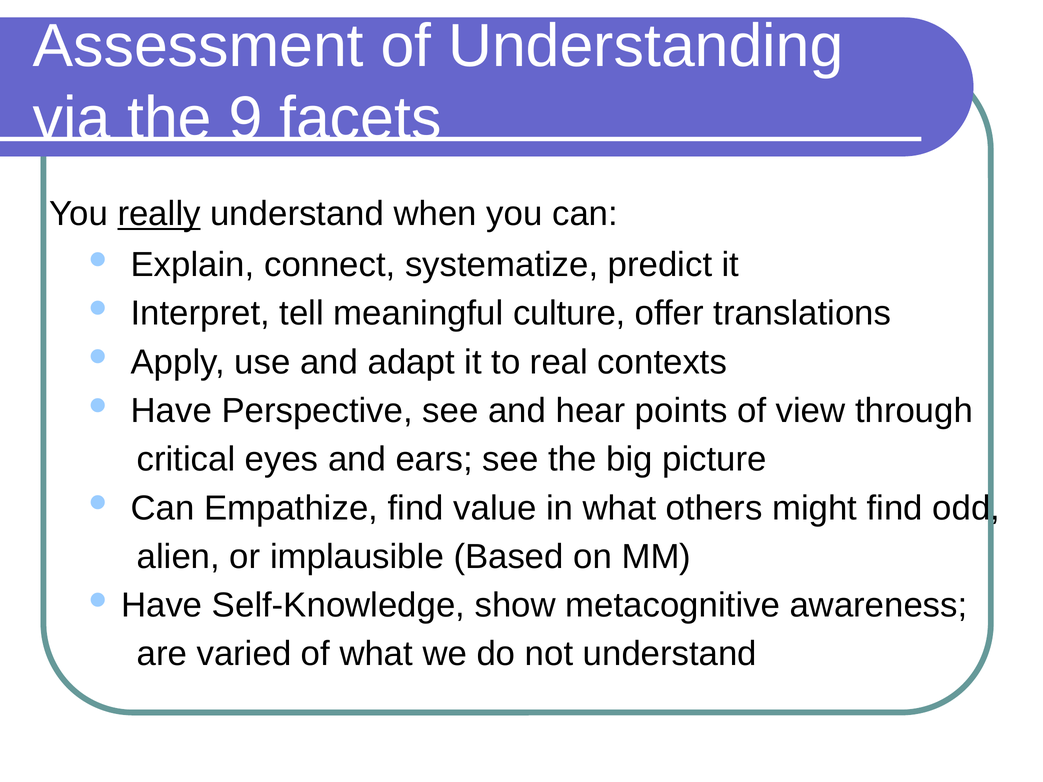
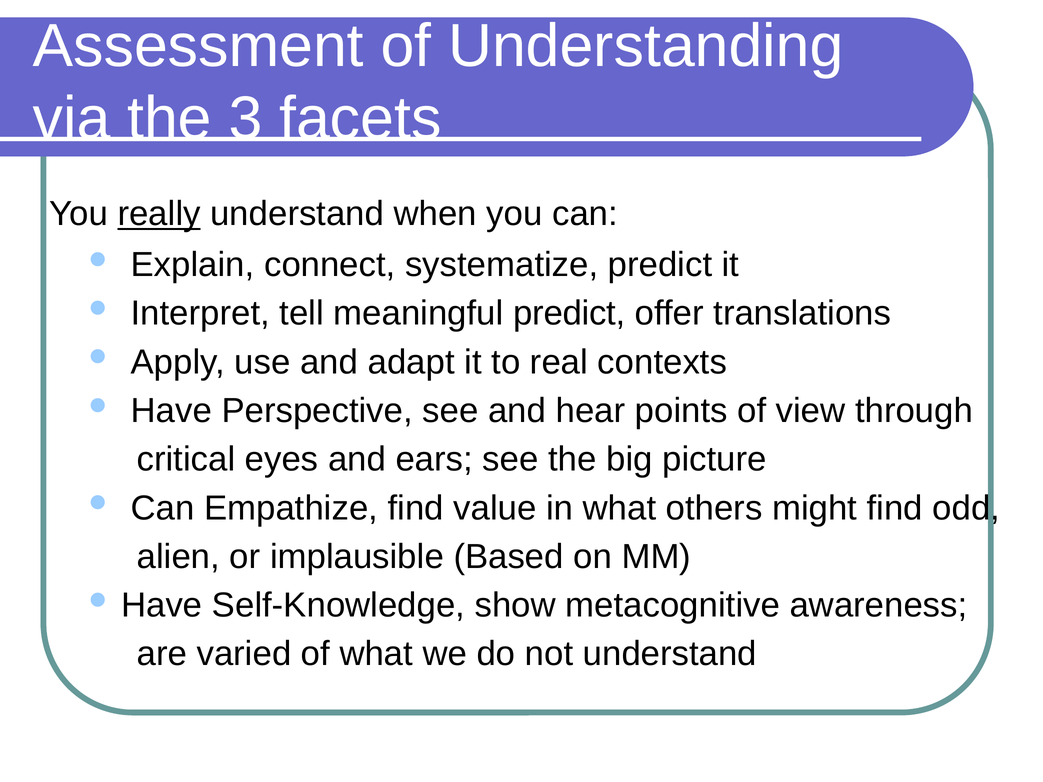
9: 9 -> 3
meaningful culture: culture -> predict
